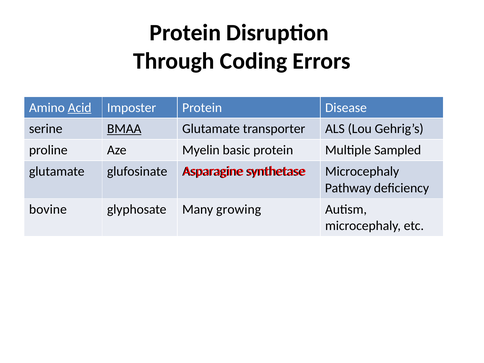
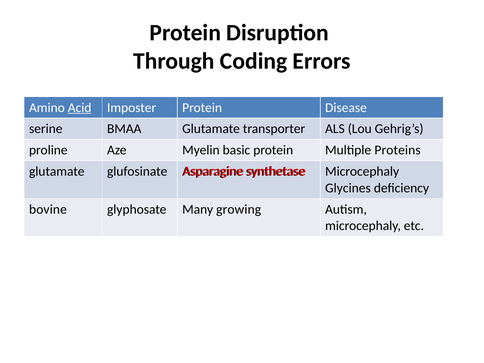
BMAA underline: present -> none
Sampled: Sampled -> Proteins
Pathway: Pathway -> Glycines
